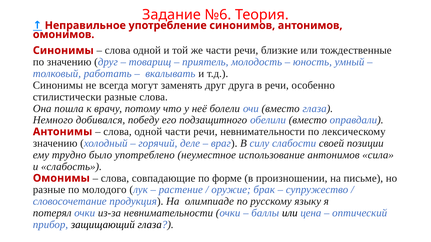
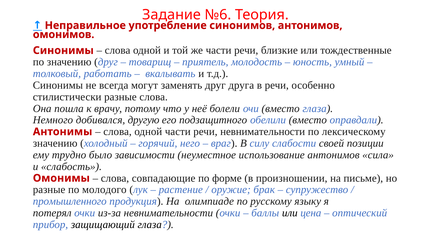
победу: победу -> другую
деле: деле -> него
употреблено: употреблено -> зависимости
словосочетание: словосочетание -> промышленного
